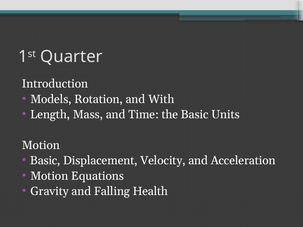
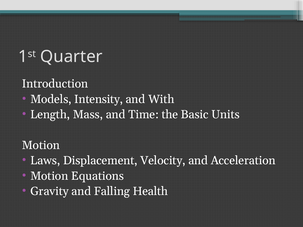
Rotation: Rotation -> Intensity
Basic at (45, 161): Basic -> Laws
